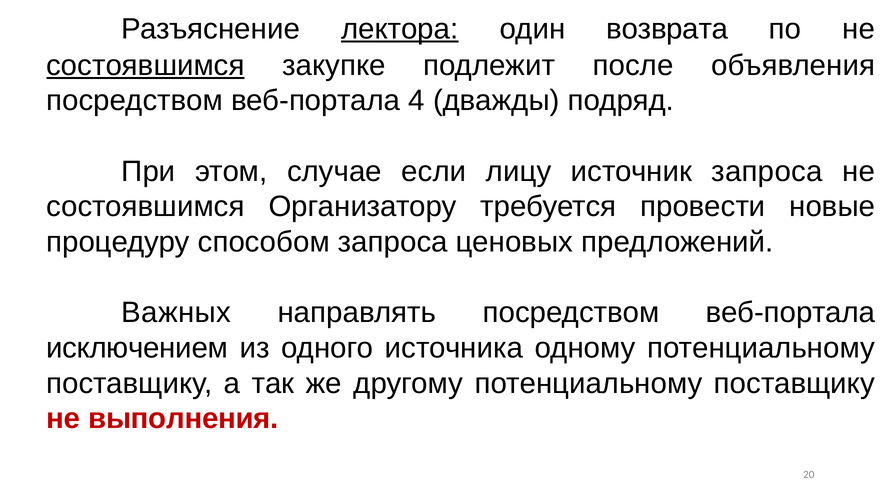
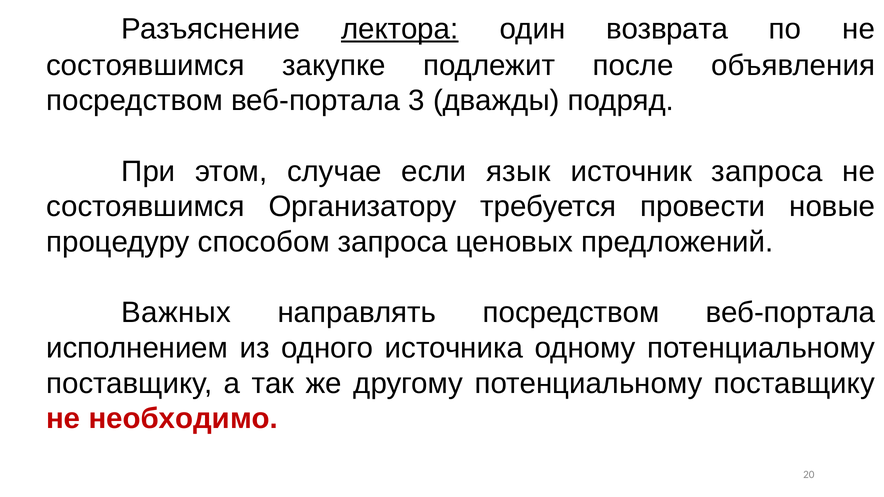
состоявшимся at (145, 65) underline: present -> none
4: 4 -> 3
лицу: лицу -> язык
исключением: исключением -> исполнением
выполнения: выполнения -> необходимо
